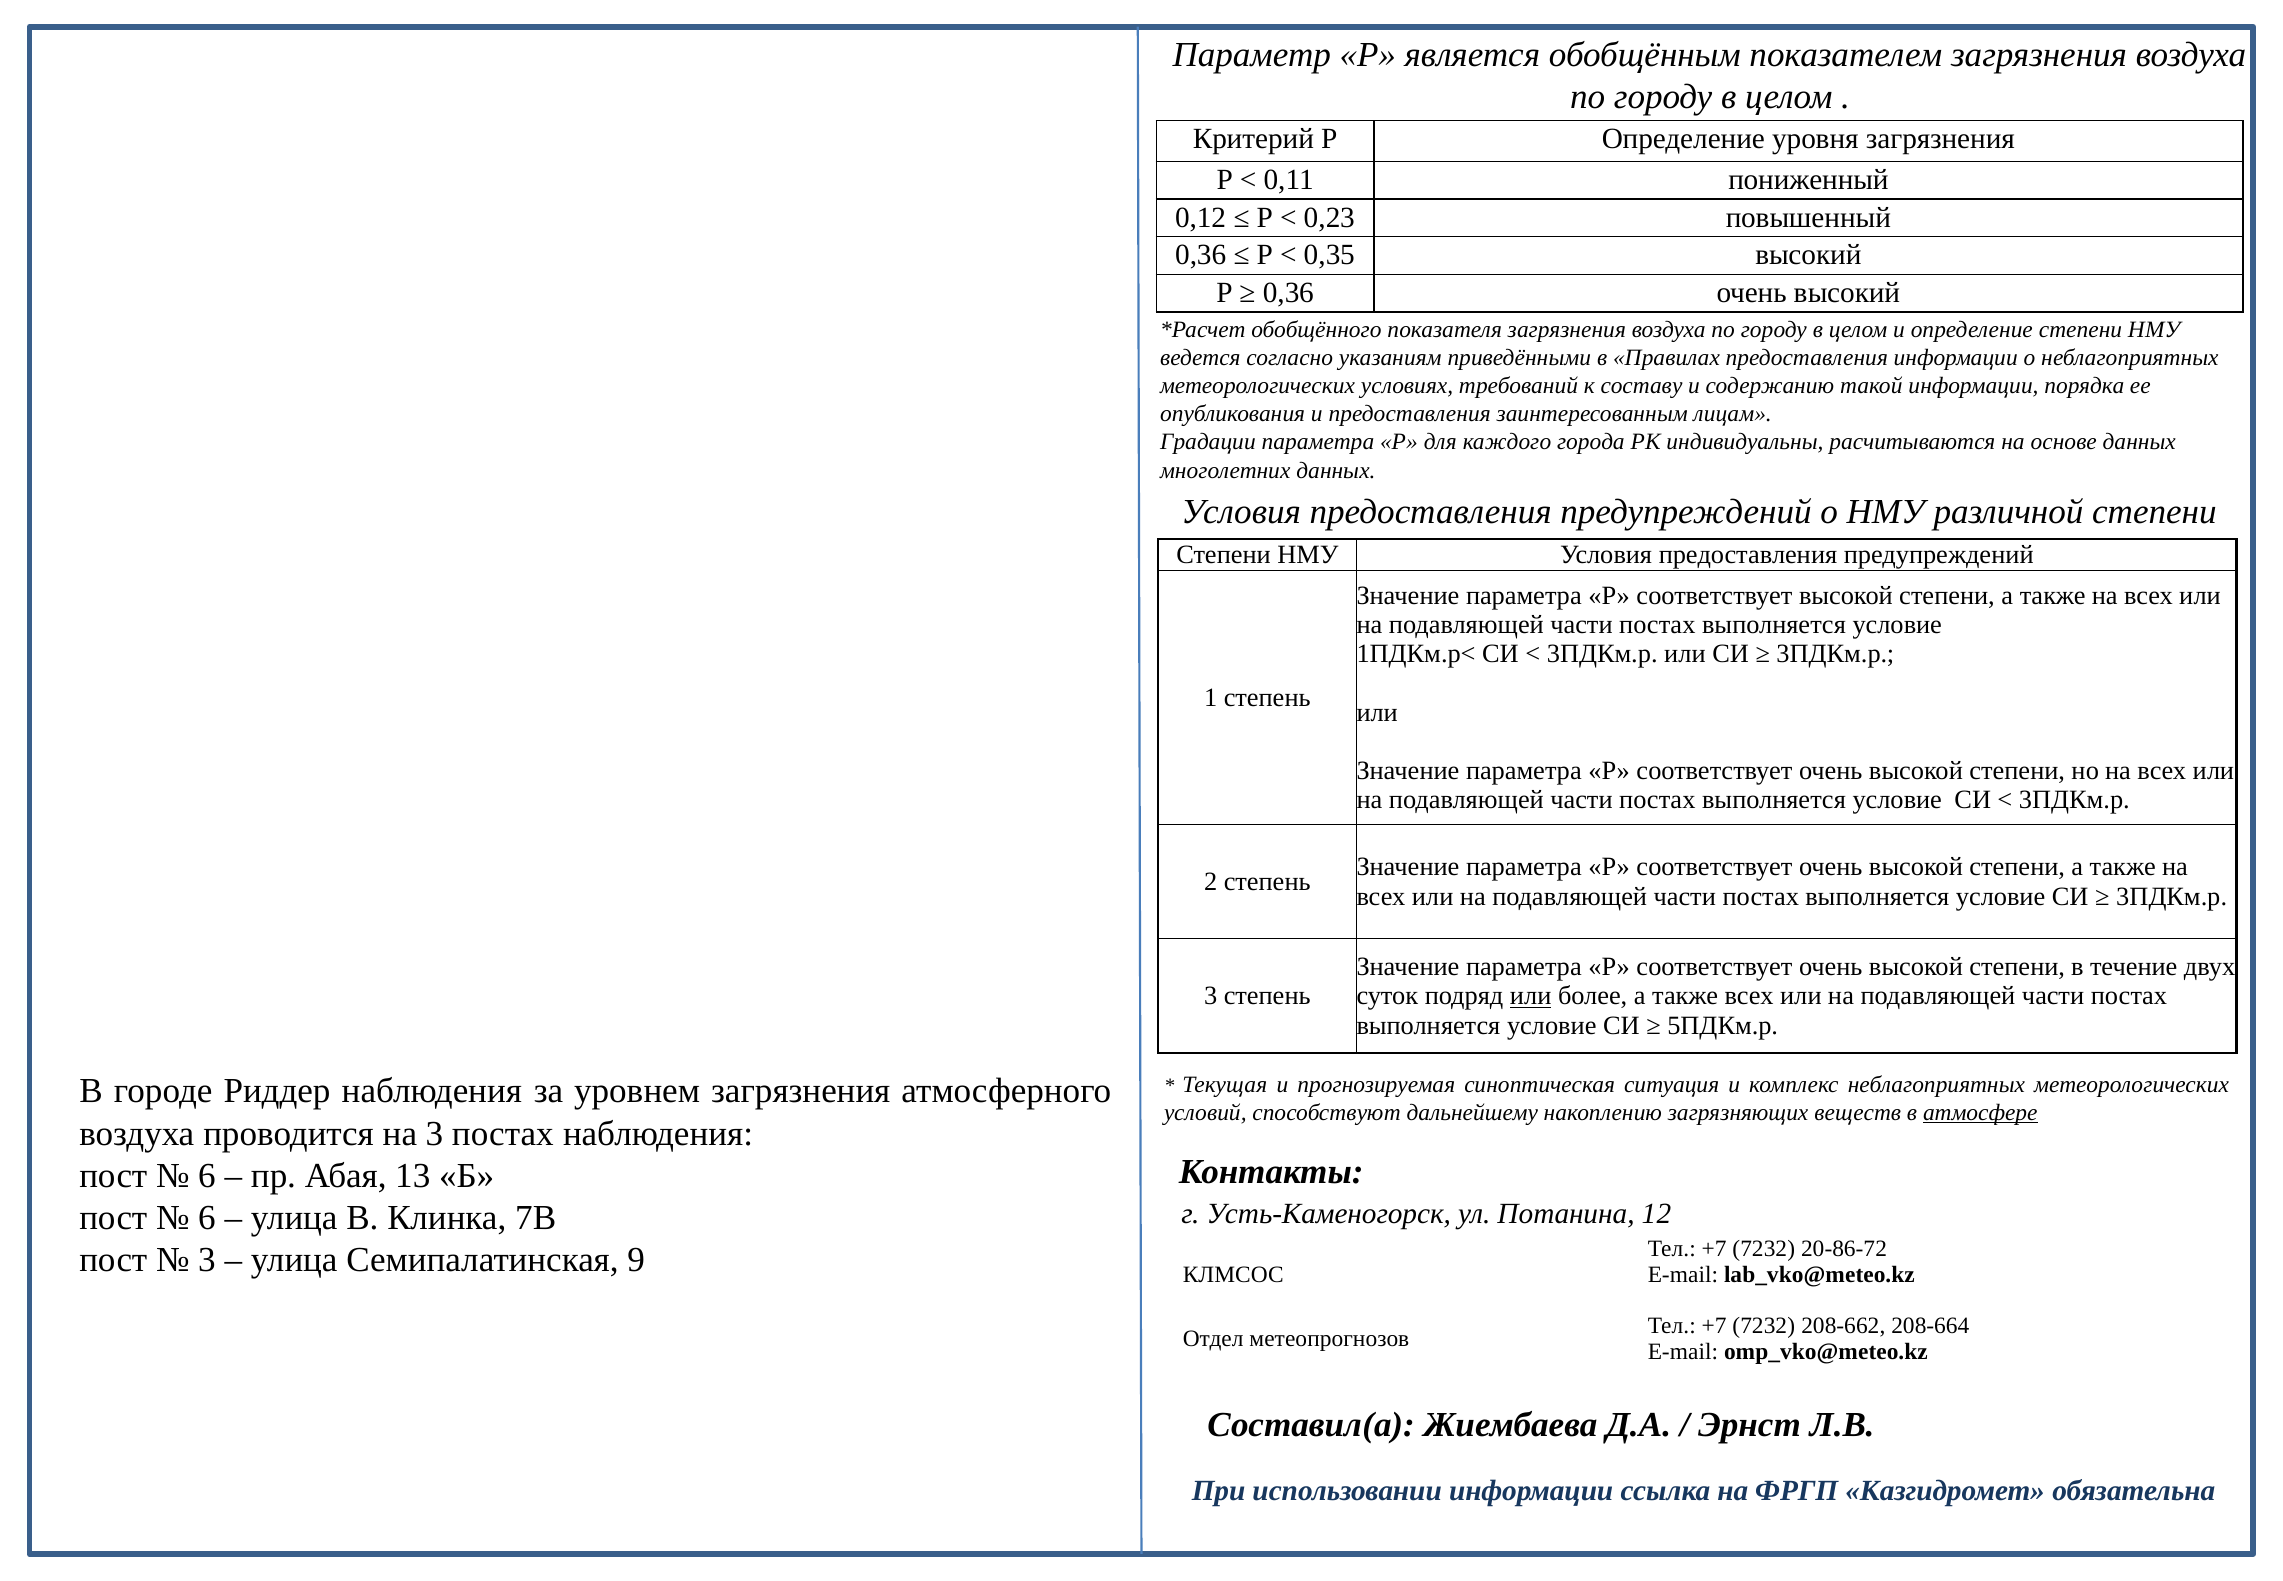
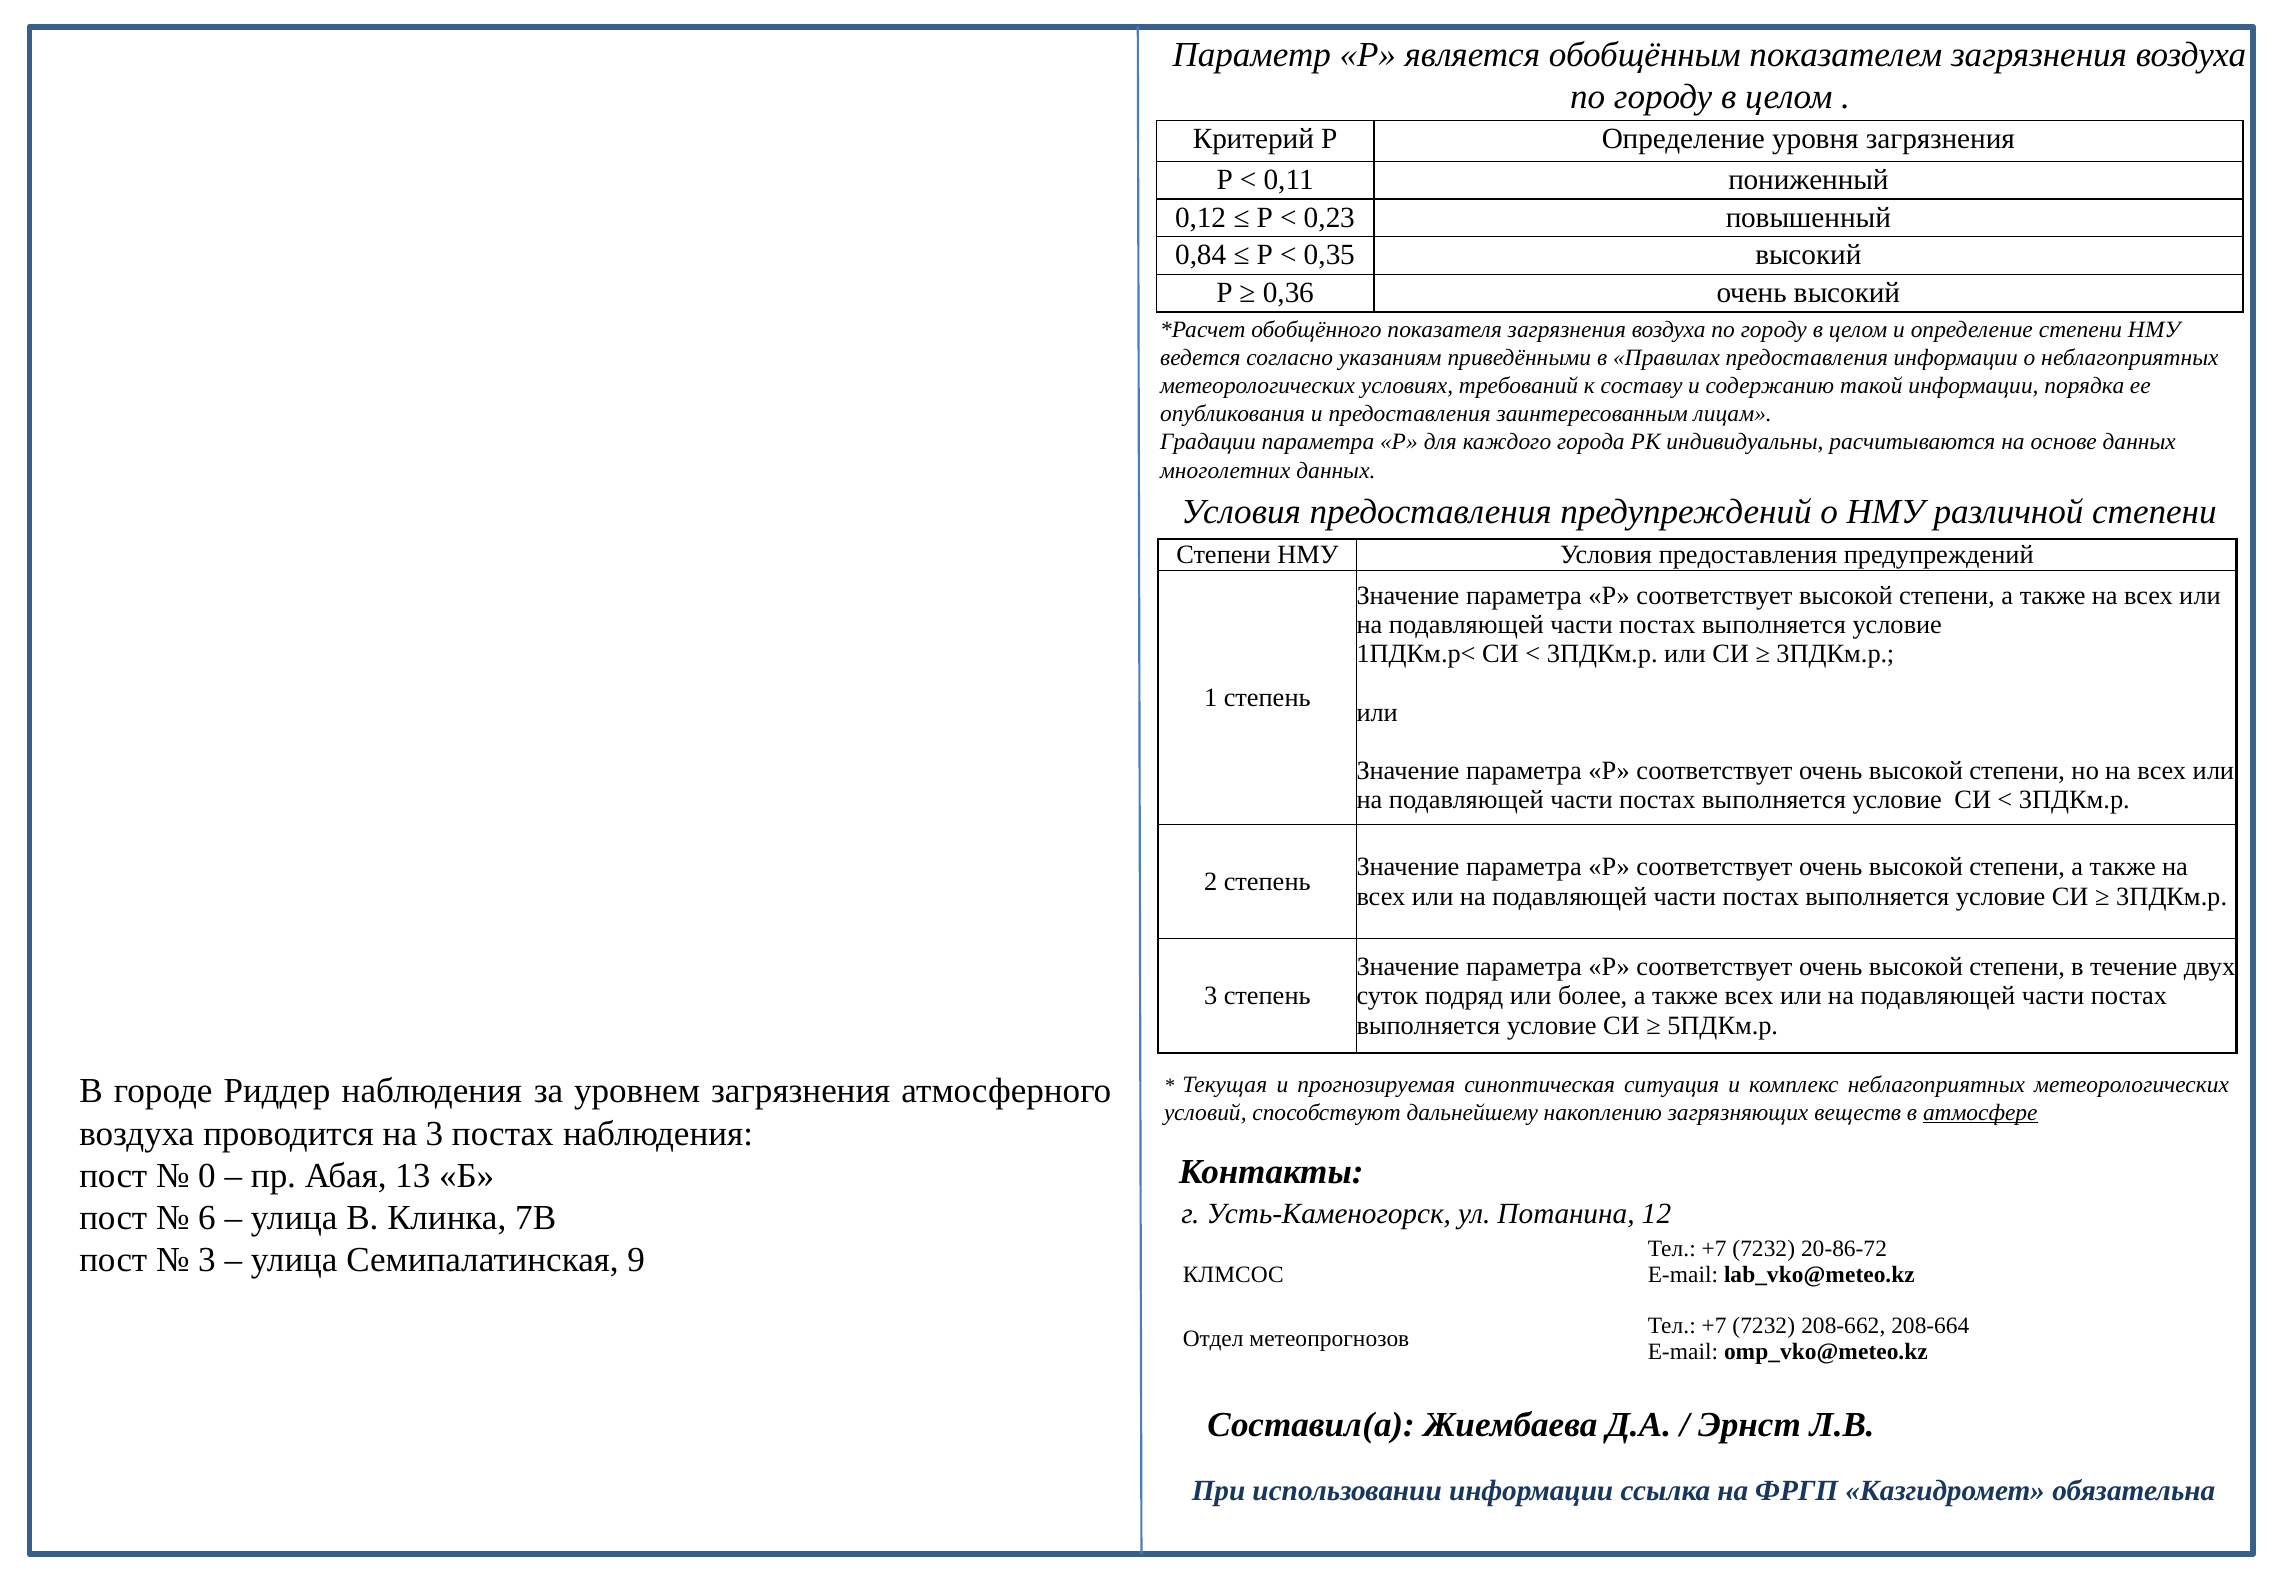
0,36 at (1201, 255): 0,36 -> 0,84
или at (1531, 996) underline: present -> none
6 at (207, 1175): 6 -> 0
